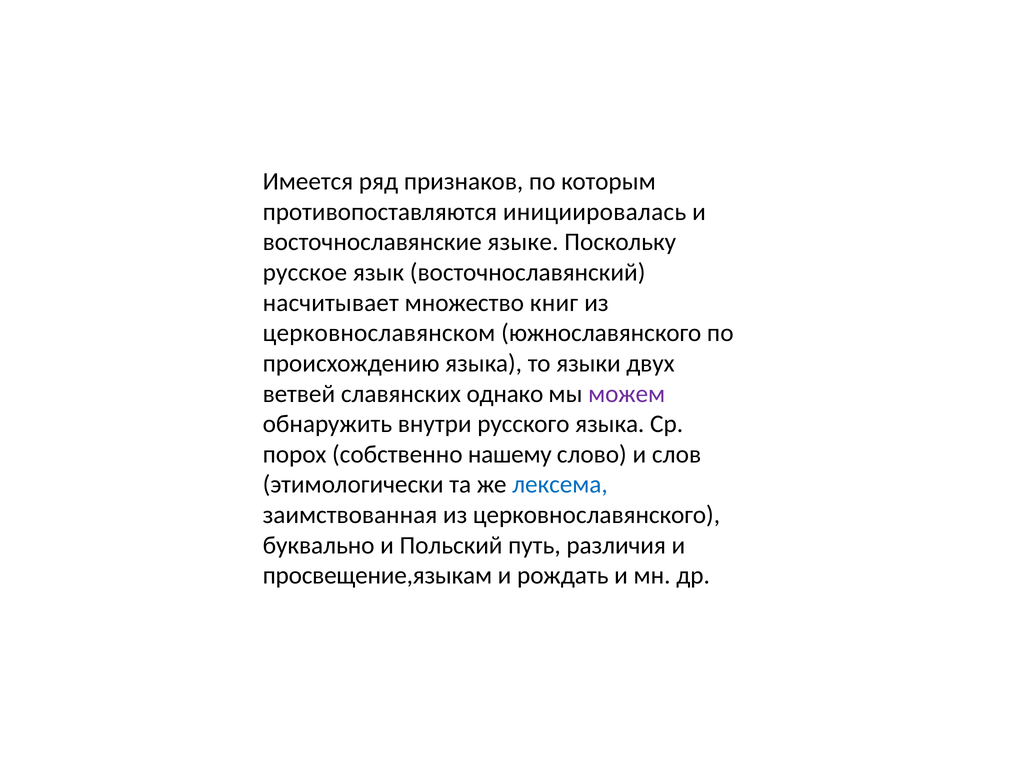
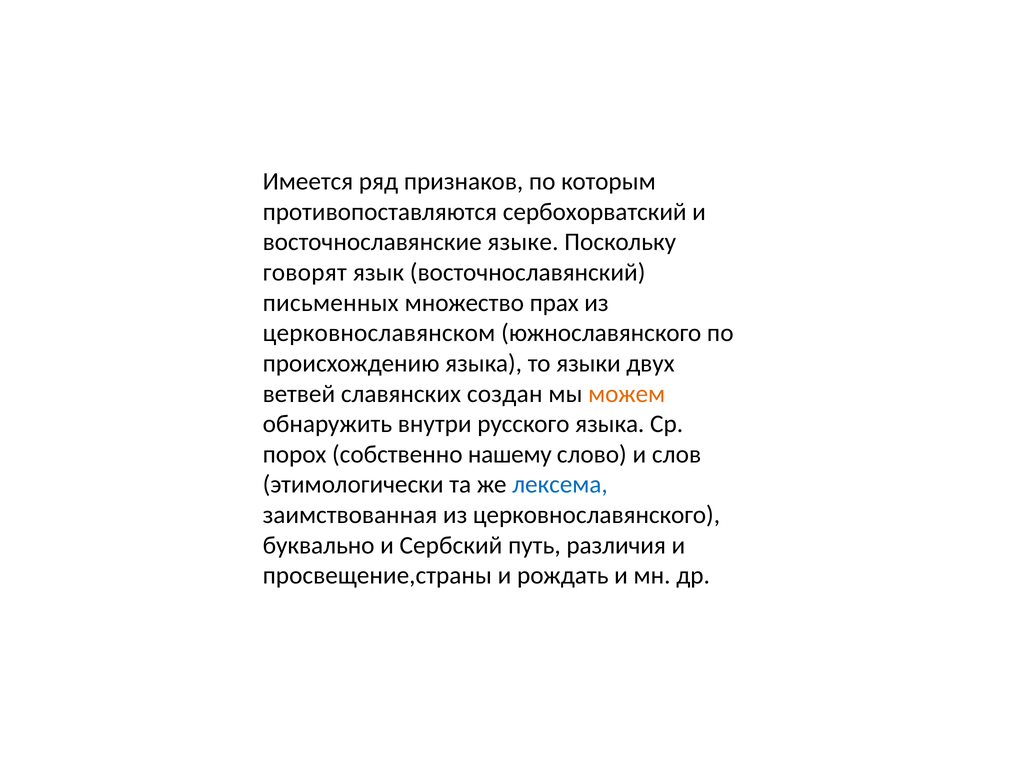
инициировалась: инициировалась -> сербохорватский
русское: русское -> говорят
насчитывает: насчитывает -> письменных
книг: книг -> прах
однако: однако -> создан
можем colour: purple -> orange
Польский: Польский -> Сербский
просвещение,языкам: просвещение,языкам -> просвещение,страны
